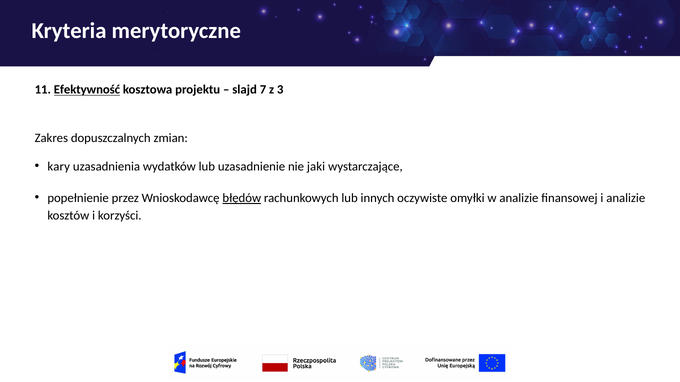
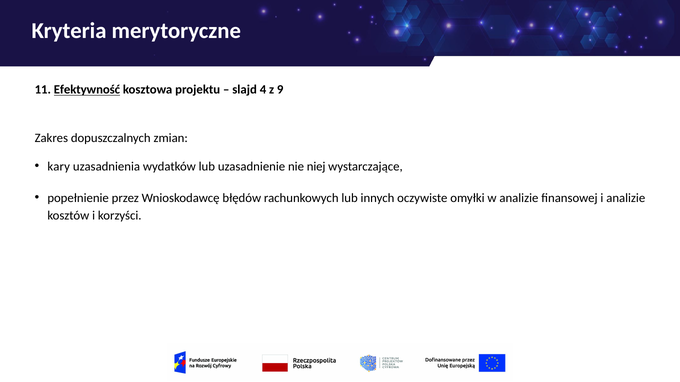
7: 7 -> 4
3: 3 -> 9
jaki: jaki -> niej
błędów underline: present -> none
